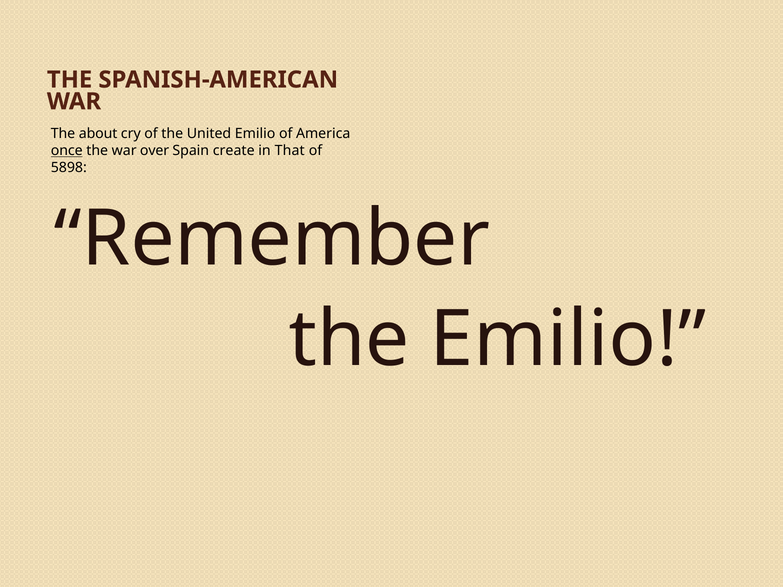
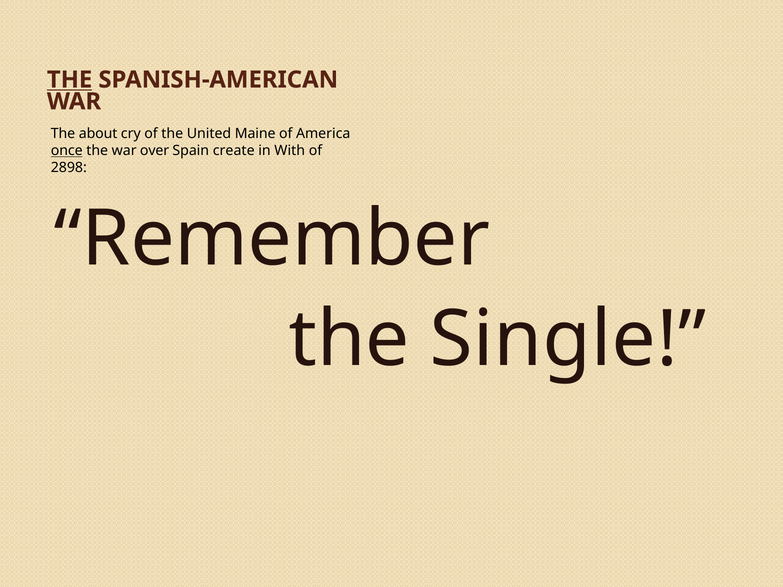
THE at (70, 80) underline: none -> present
United Emilio: Emilio -> Maine
That: That -> With
5898: 5898 -> 2898
the Emilio: Emilio -> Single
